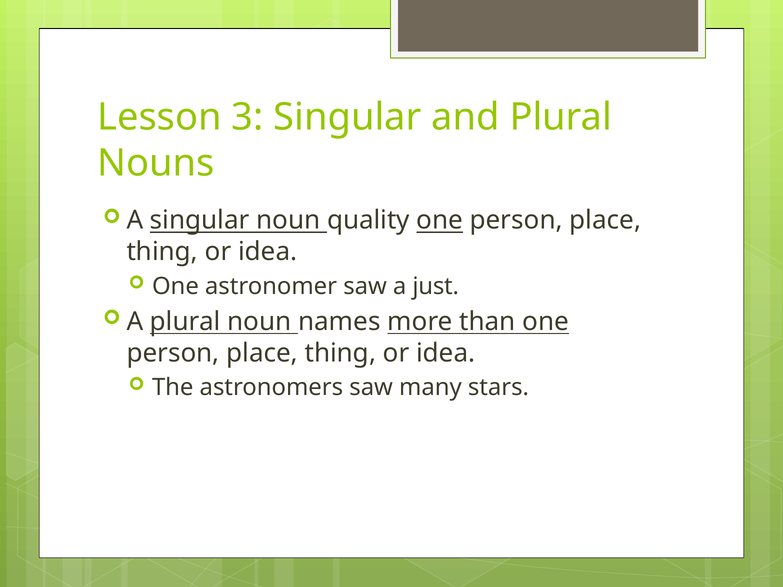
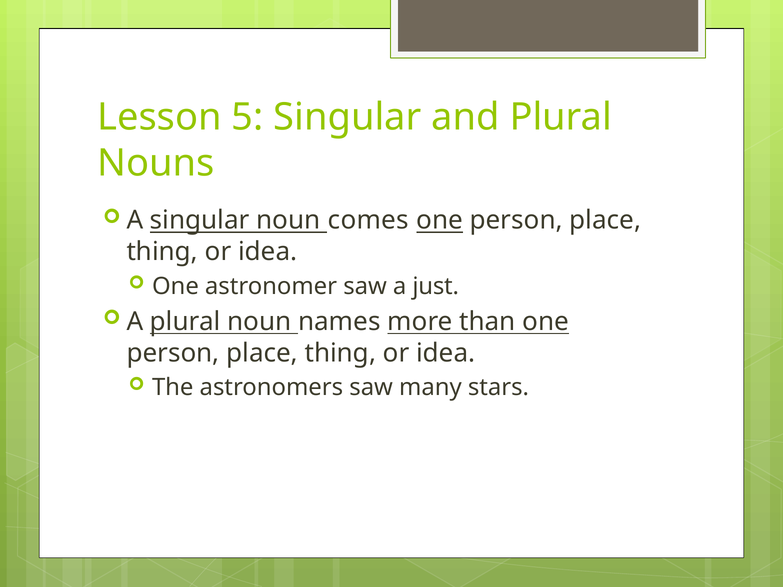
3: 3 -> 5
quality: quality -> comes
